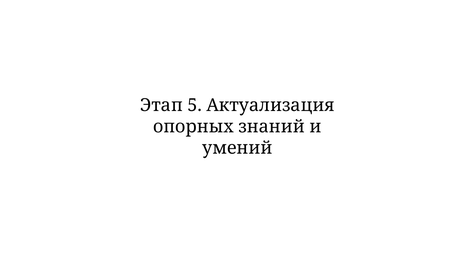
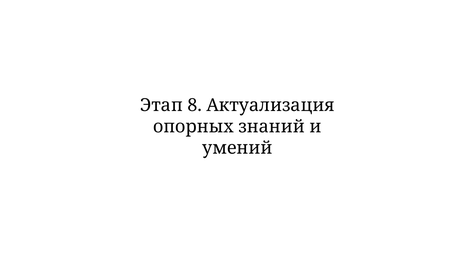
5: 5 -> 8
